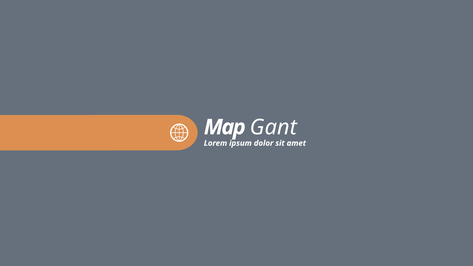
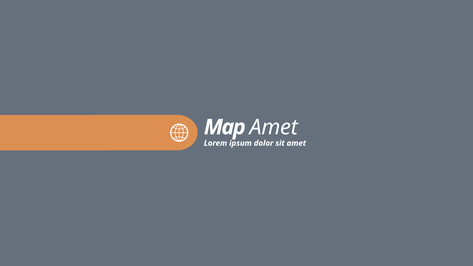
Gant at (273, 127): Gant -> Amet
